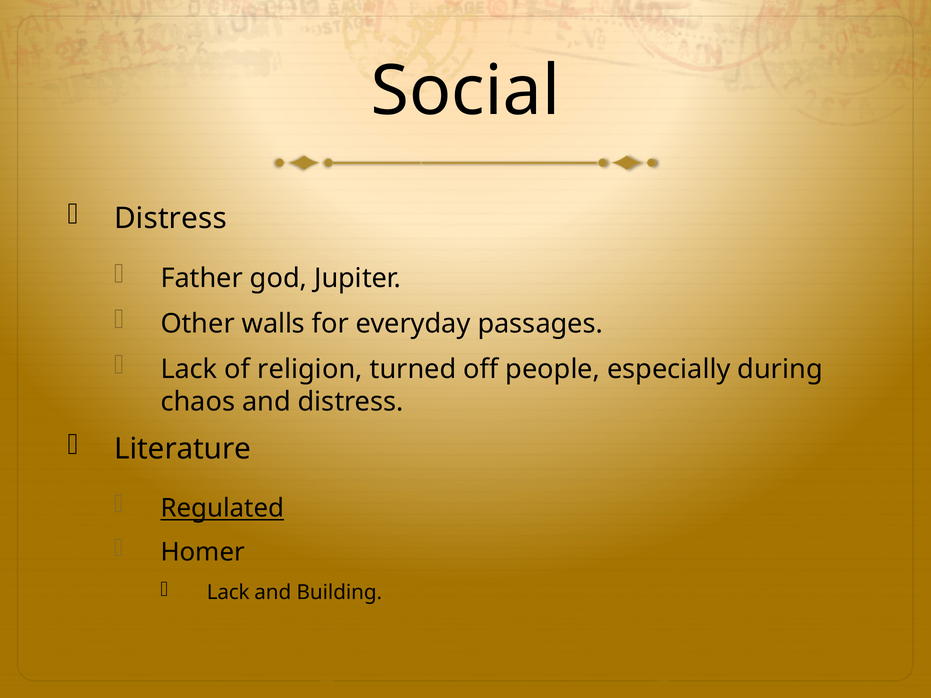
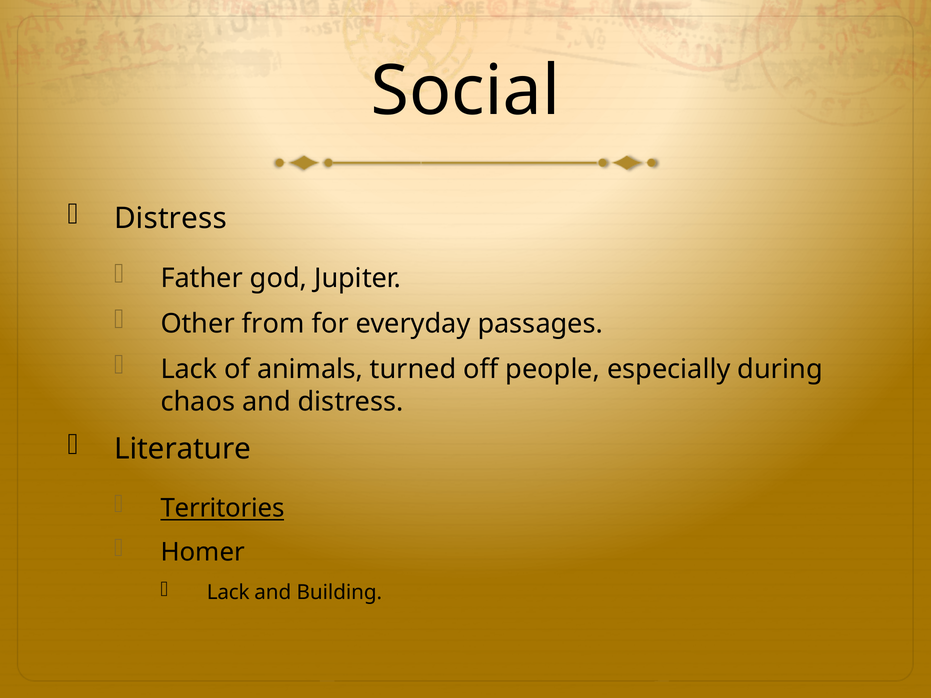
walls: walls -> from
religion: religion -> animals
Regulated: Regulated -> Territories
